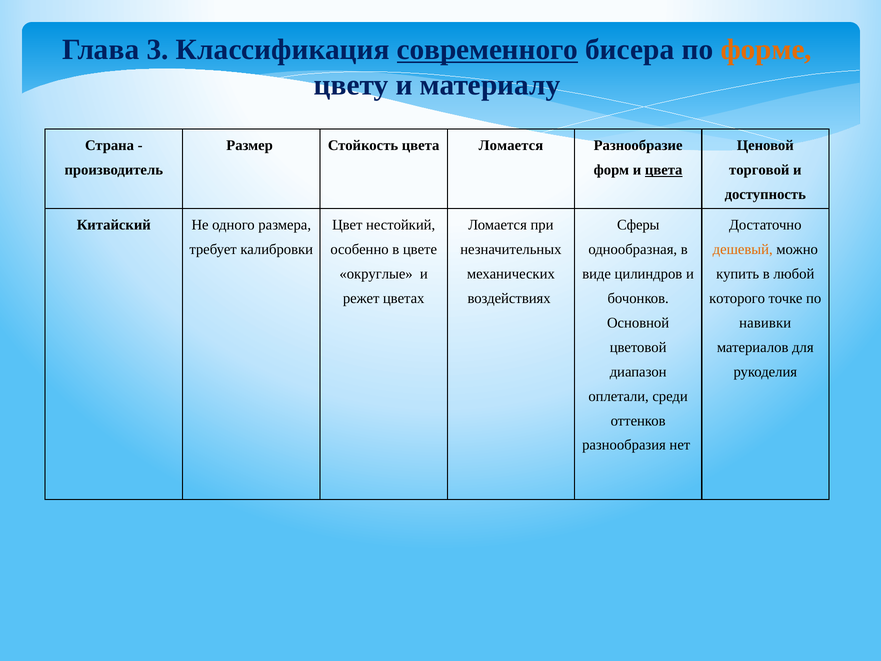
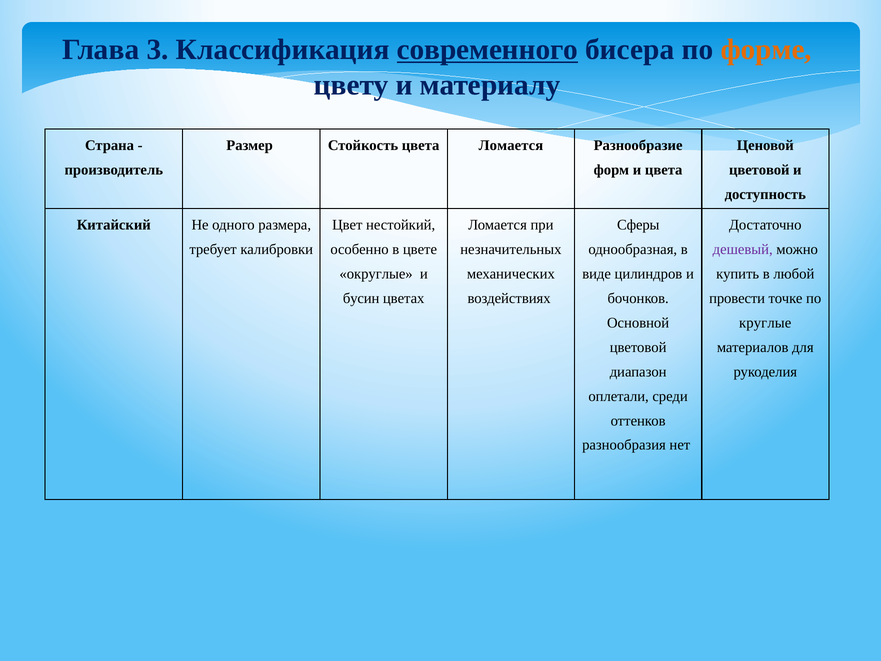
цвета at (664, 170) underline: present -> none
торговой at (759, 170): торговой -> цветовой
дешевый colour: orange -> purple
режет: режет -> бусин
которого: которого -> провести
навивки: навивки -> круглые
